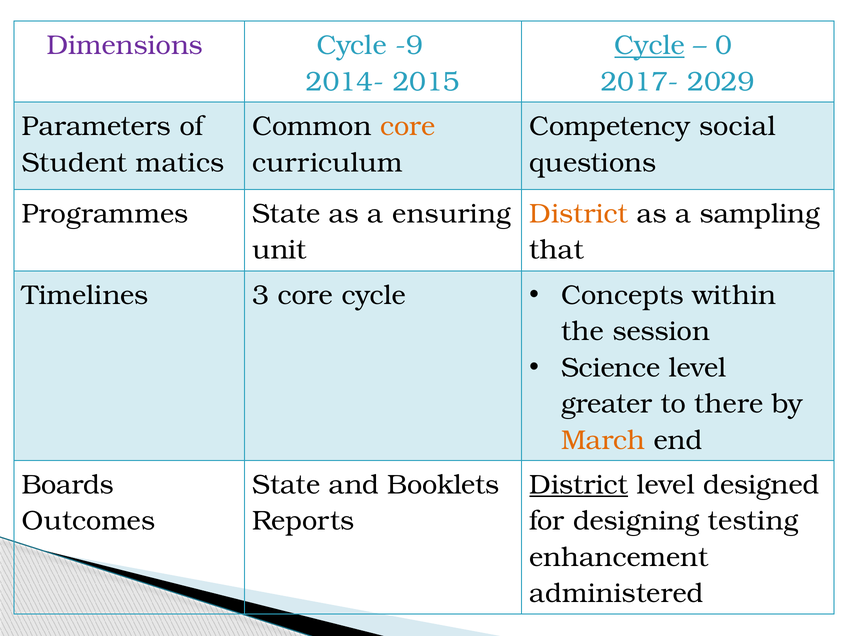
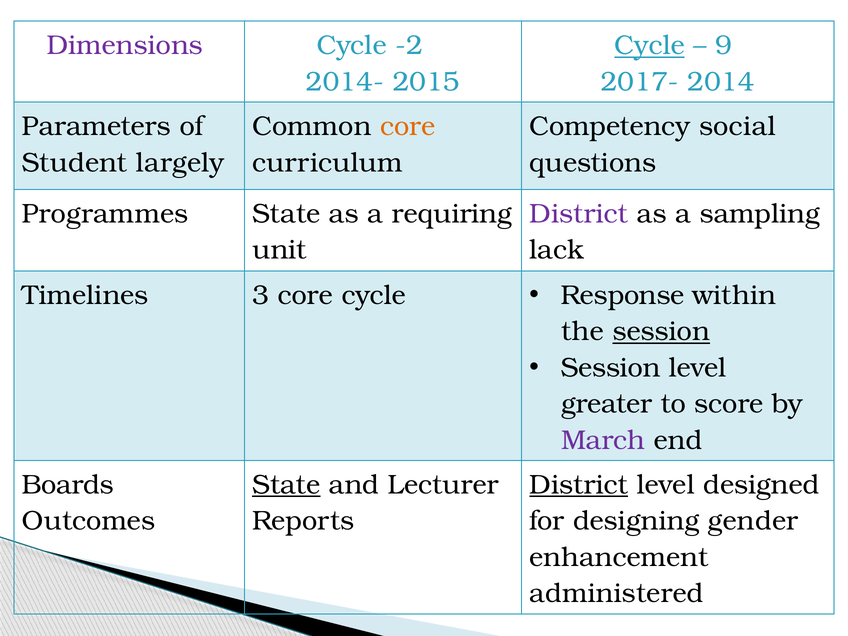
-9: -9 -> -2
0: 0 -> 9
2029: 2029 -> 2014
matics: matics -> largely
ensuring: ensuring -> requiring
District at (579, 214) colour: orange -> purple
that: that -> lack
Concepts: Concepts -> Response
session at (661, 332) underline: none -> present
Science at (611, 368): Science -> Session
there: there -> score
March colour: orange -> purple
State at (286, 485) underline: none -> present
Booklets: Booklets -> Lecturer
testing: testing -> gender
